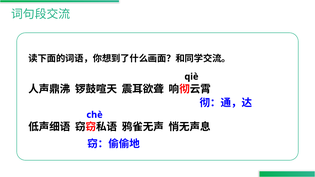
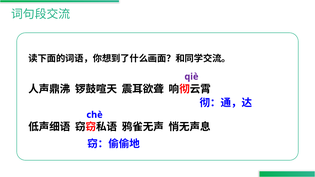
qiè colour: black -> purple
